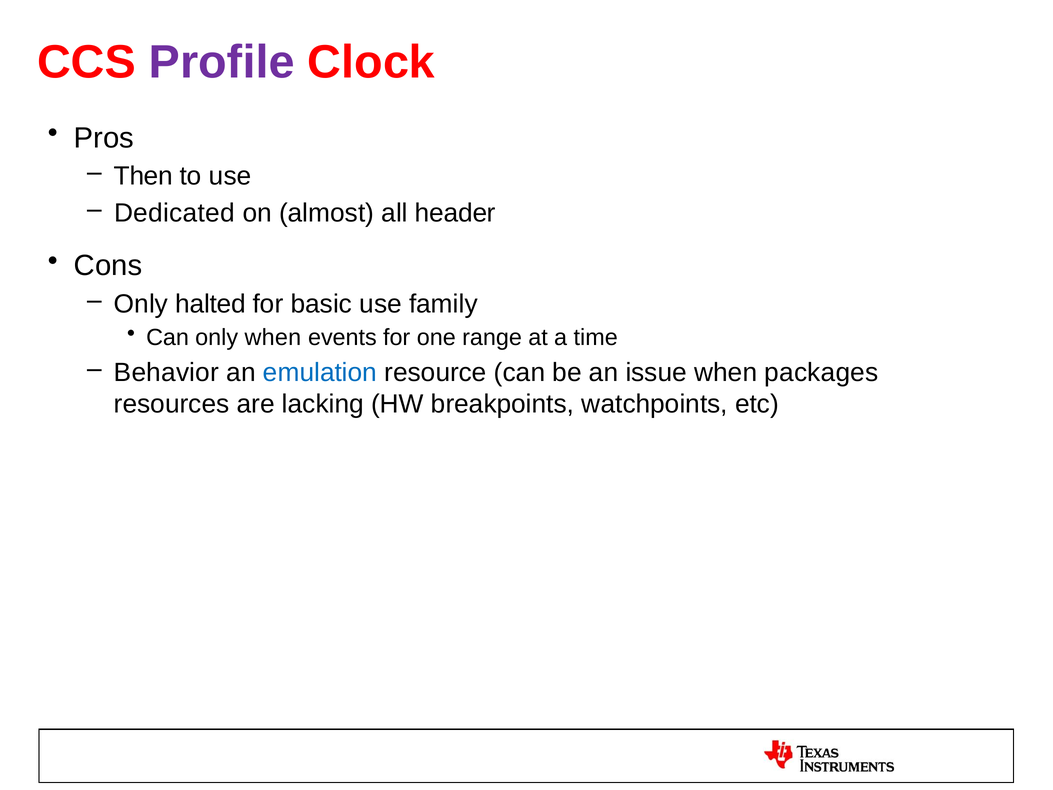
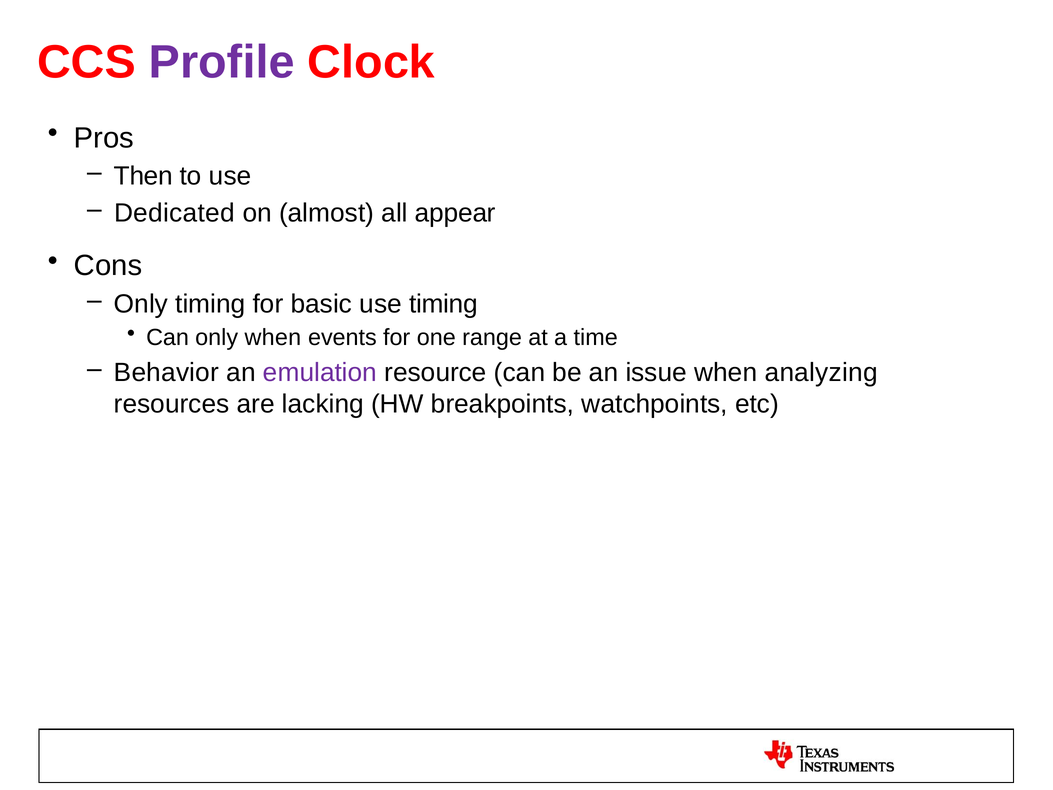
header: header -> appear
Only halted: halted -> timing
use family: family -> timing
emulation colour: blue -> purple
packages: packages -> analyzing
